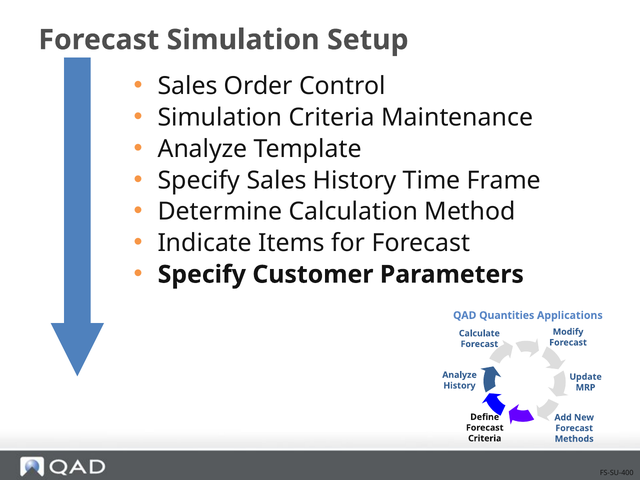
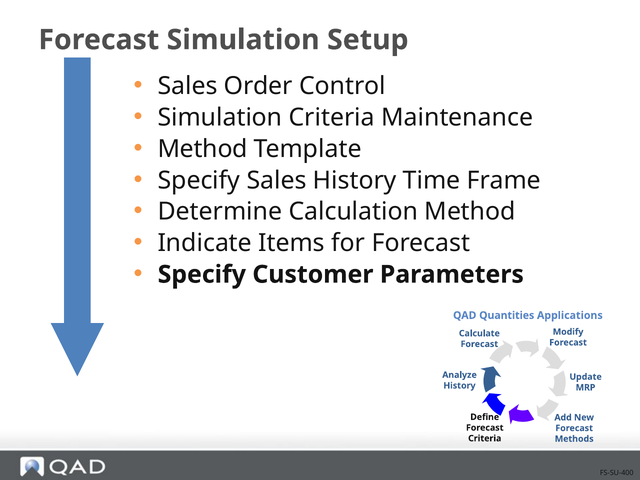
Analyze at (203, 149): Analyze -> Method
